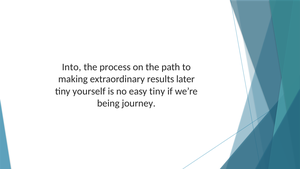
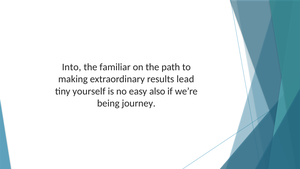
process: process -> familiar
later: later -> lead
easy tiny: tiny -> also
